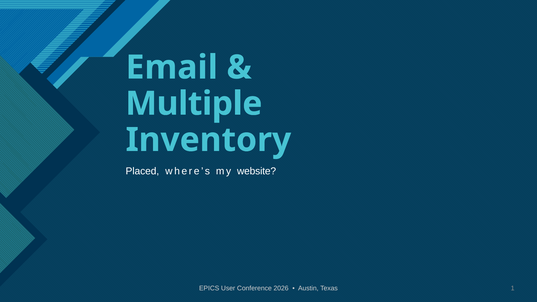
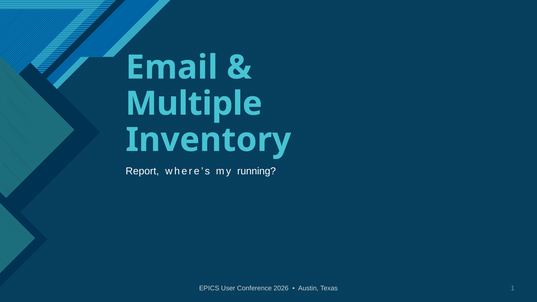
Placed: Placed -> Report
website: website -> running
